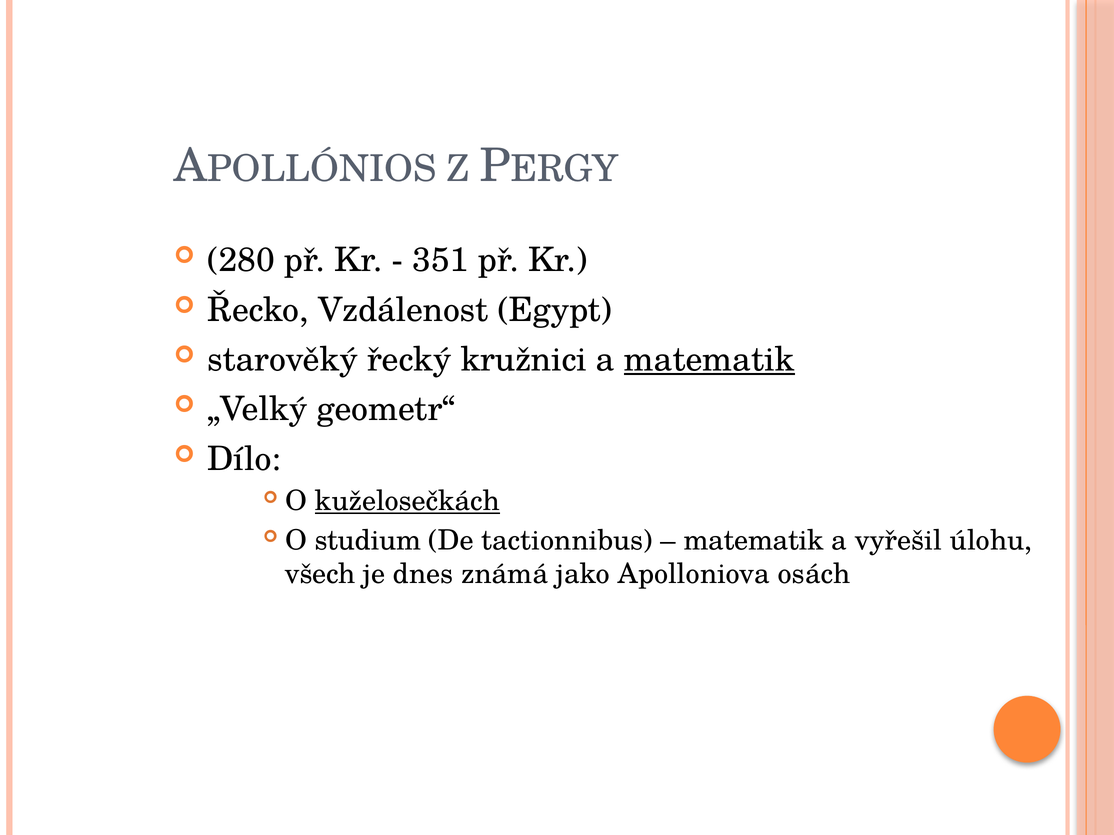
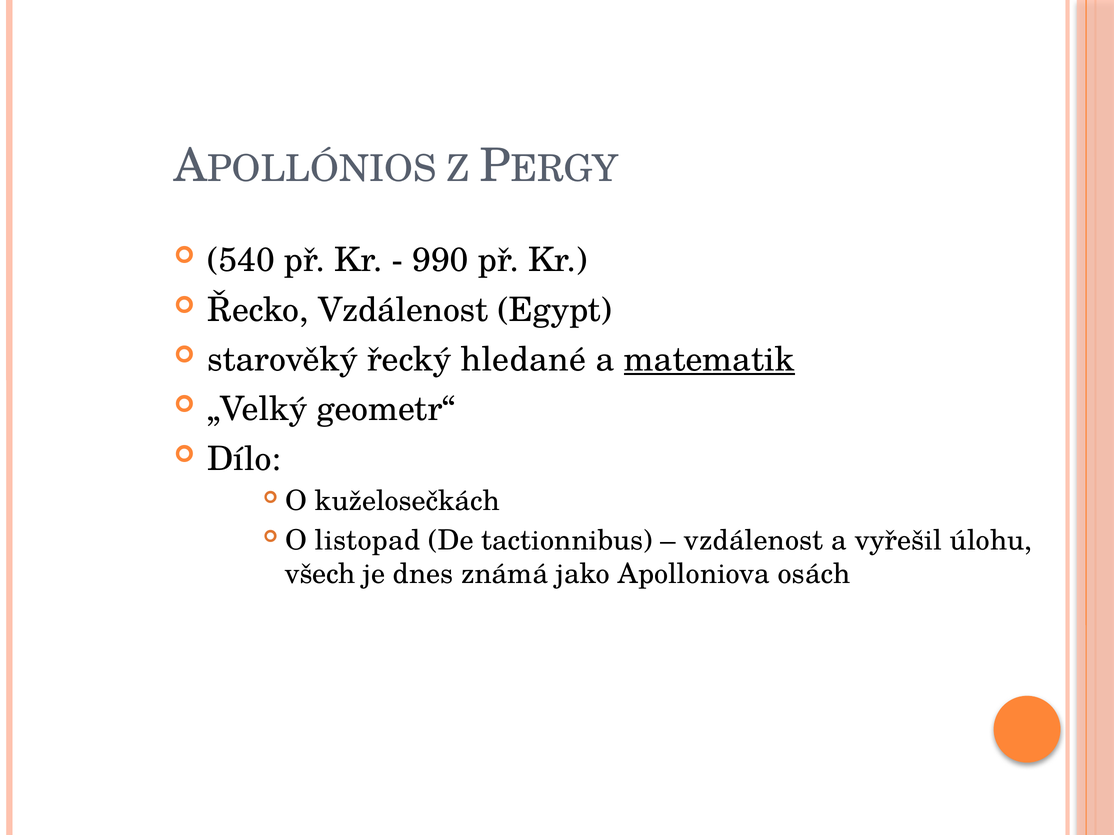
280: 280 -> 540
351: 351 -> 990
kružnici: kružnici -> hledané
kuželosečkách underline: present -> none
studium: studium -> listopad
matematik at (754, 541): matematik -> vzdálenost
